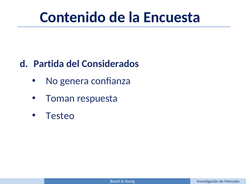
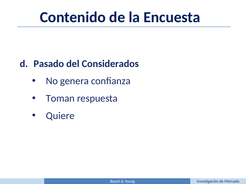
Partida: Partida -> Pasado
Testeo: Testeo -> Quiere
